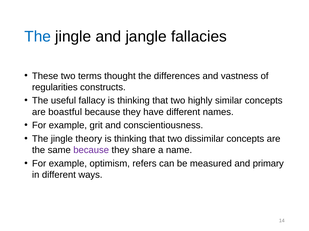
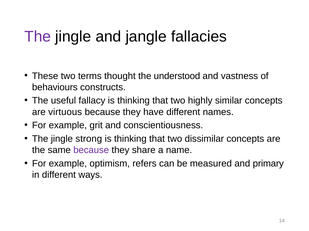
The at (38, 37) colour: blue -> purple
differences: differences -> understood
regularities: regularities -> behaviours
boastful: boastful -> virtuous
theory: theory -> strong
